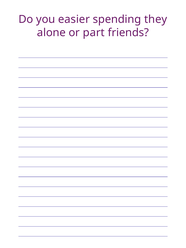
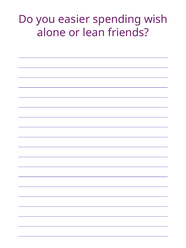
they: they -> wish
part: part -> lean
